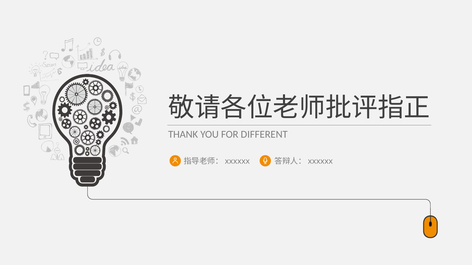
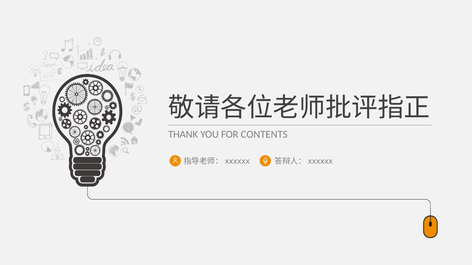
DIFFERENT: DIFFERENT -> CONTENTS
